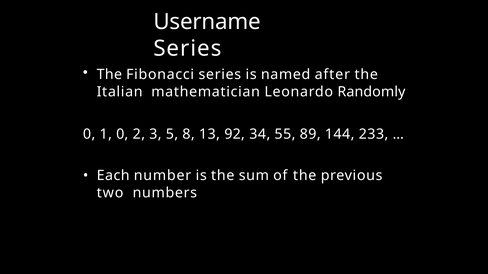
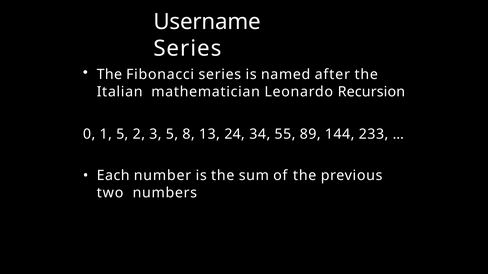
Randomly: Randomly -> Recursion
1 0: 0 -> 5
92: 92 -> 24
